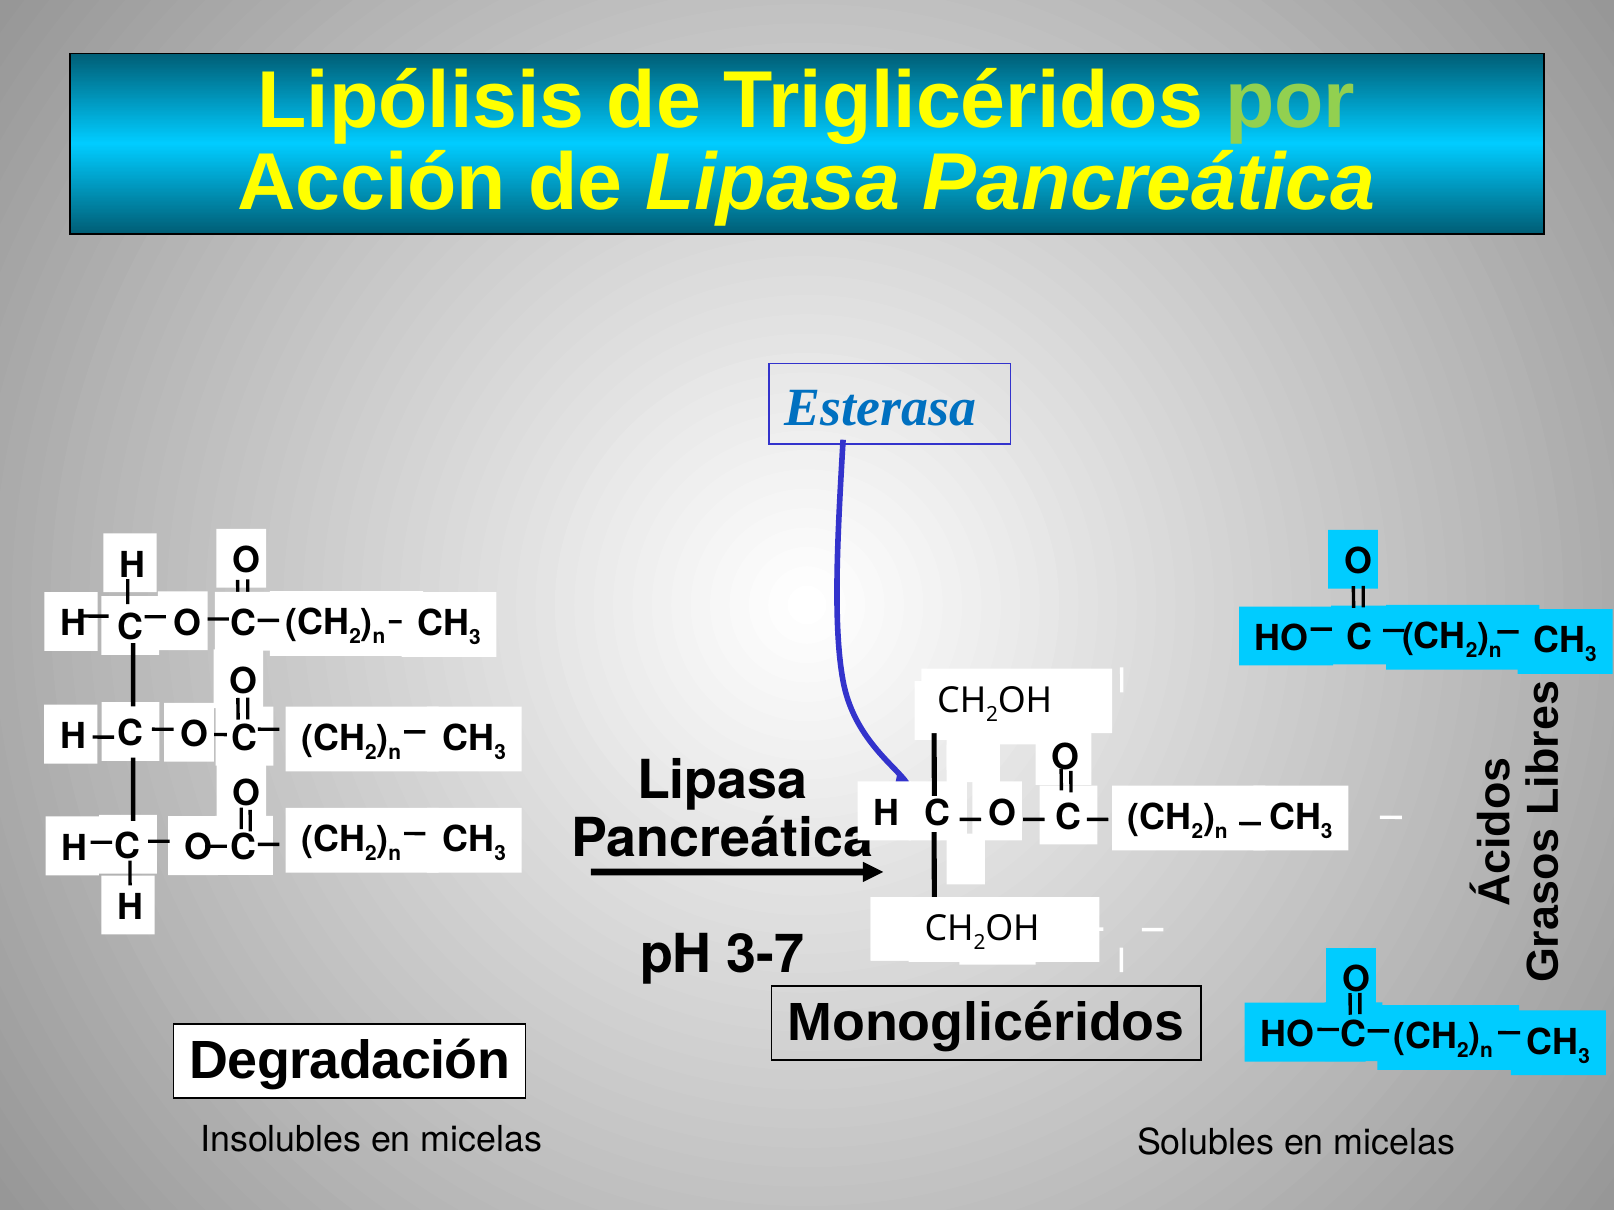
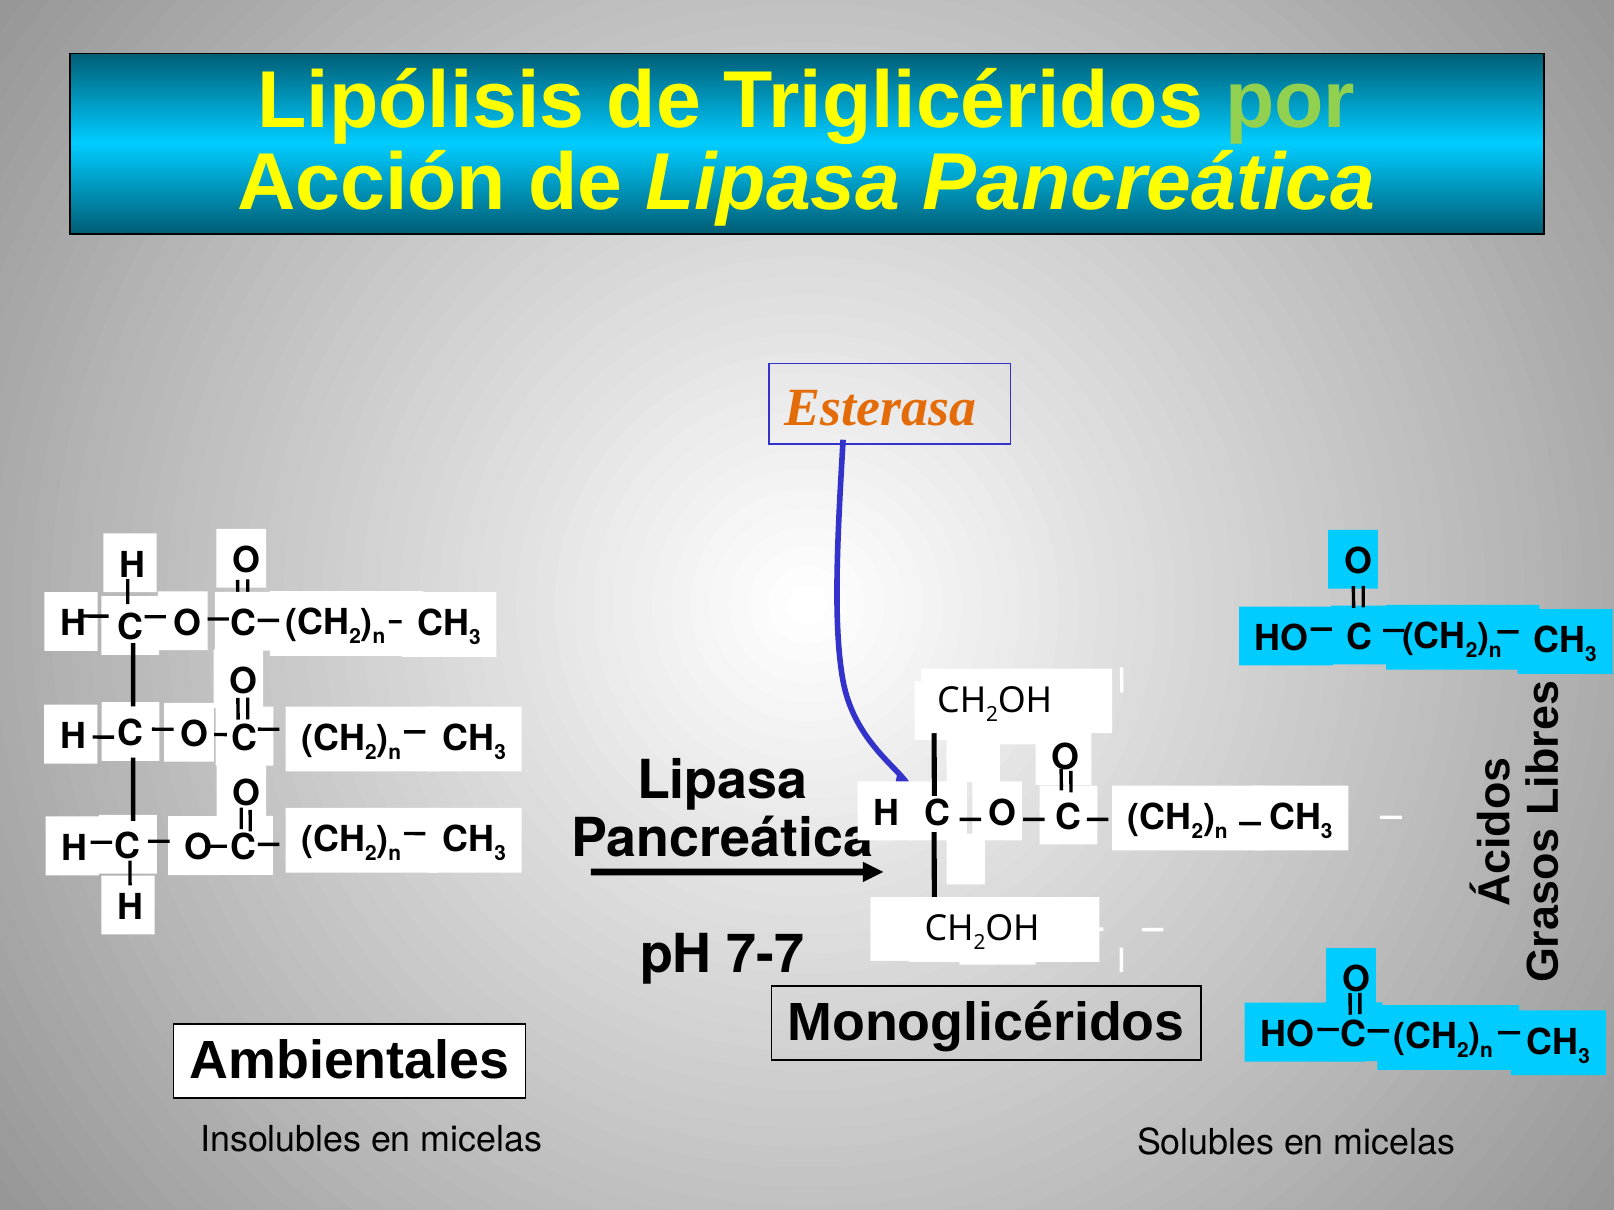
Esterasa colour: blue -> orange
3-7: 3-7 -> 7-7
Degradación: Degradación -> Ambientales
